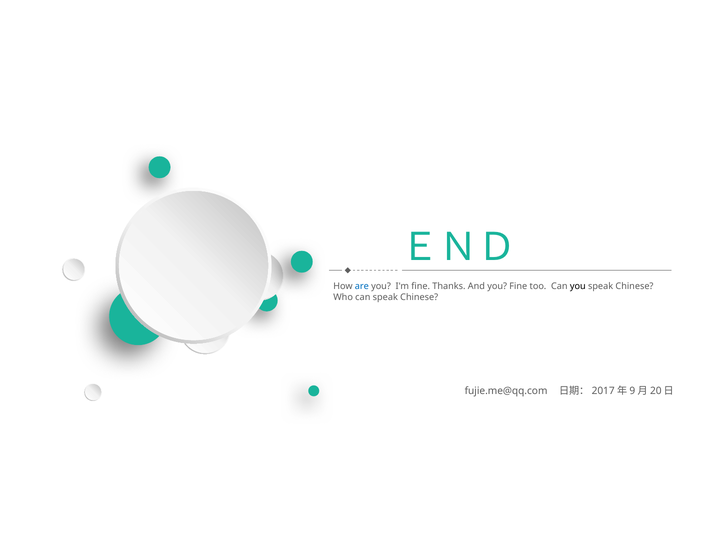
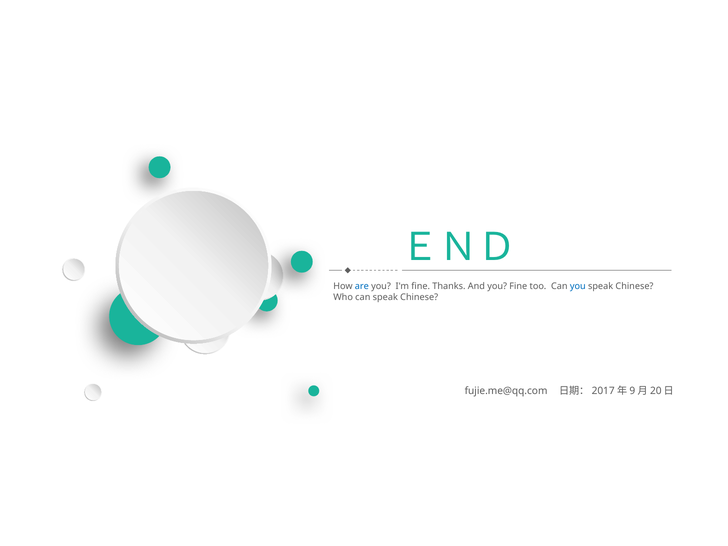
you at (578, 286) colour: black -> blue
